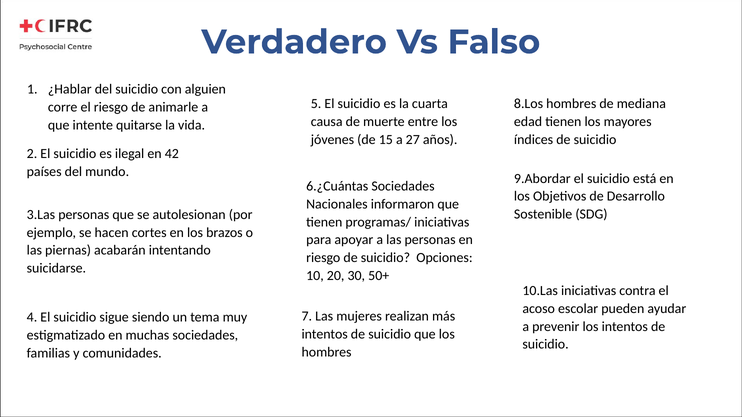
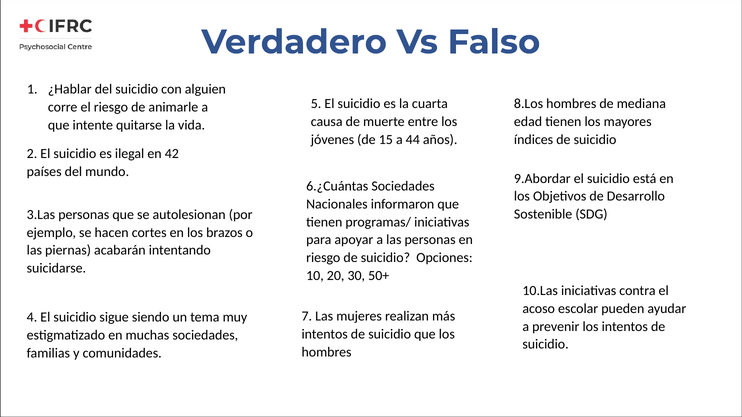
27: 27 -> 44
